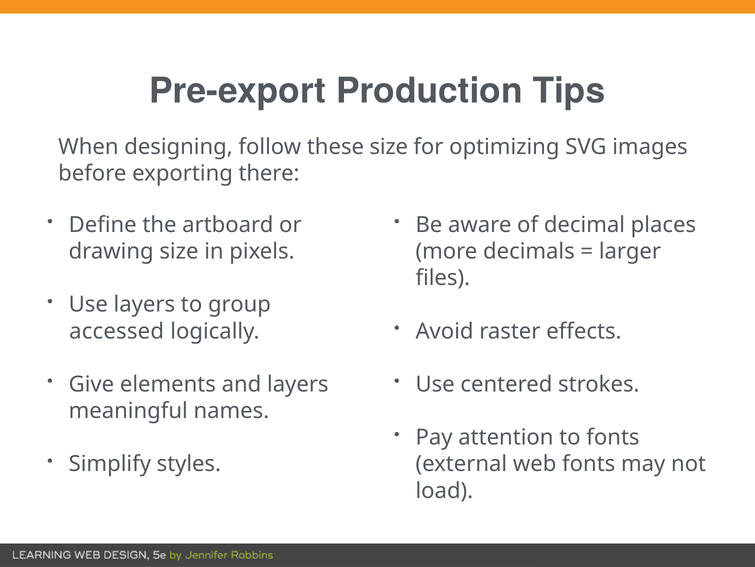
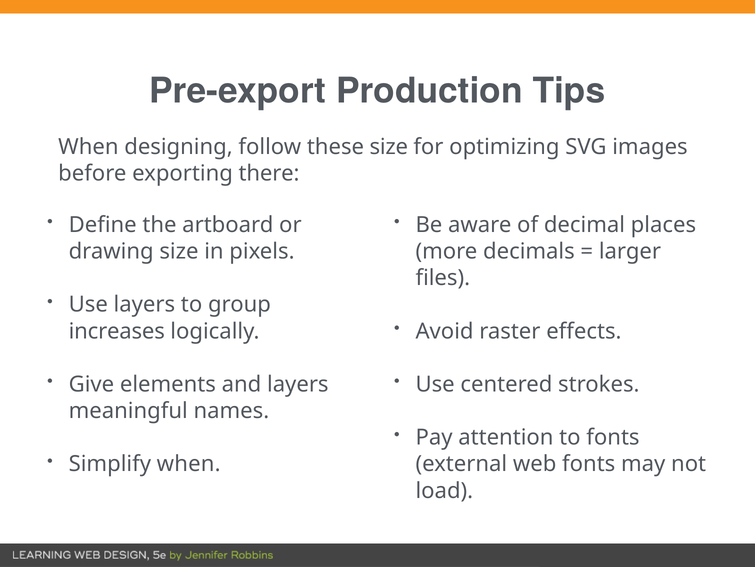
accessed: accessed -> increases
Simplify styles: styles -> when
